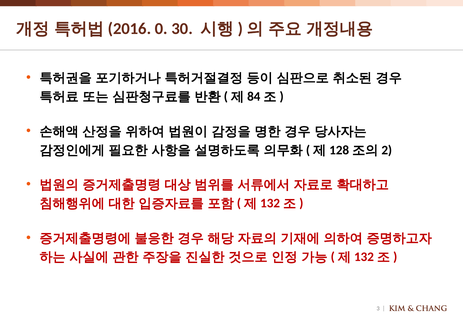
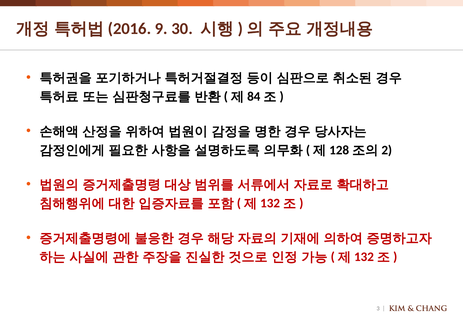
0: 0 -> 9
